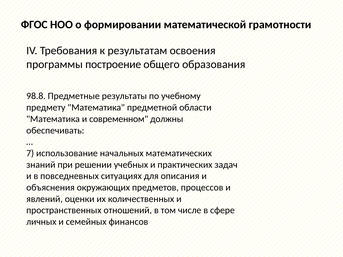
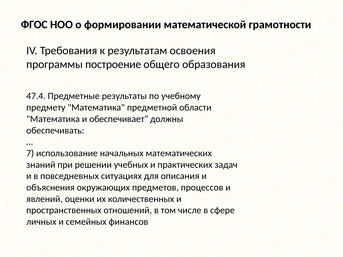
98.8: 98.8 -> 47.4
современном: современном -> обеспечивает
